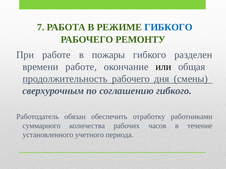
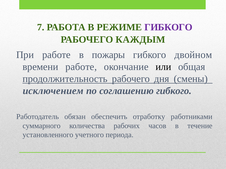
ГИБКОГО at (168, 27) colour: blue -> purple
РЕМОНТУ: РЕМОНТУ -> КАЖДЫМ
разделен: разделен -> двойном
сверхурочным: сверхурочным -> исключением
